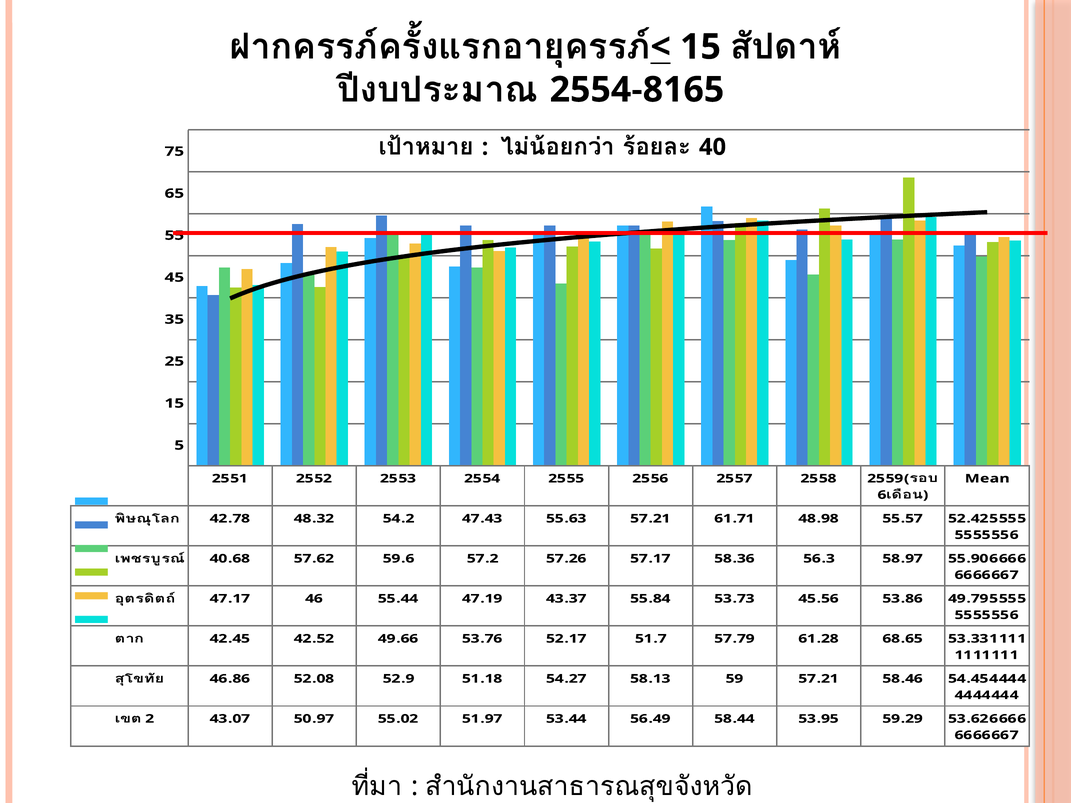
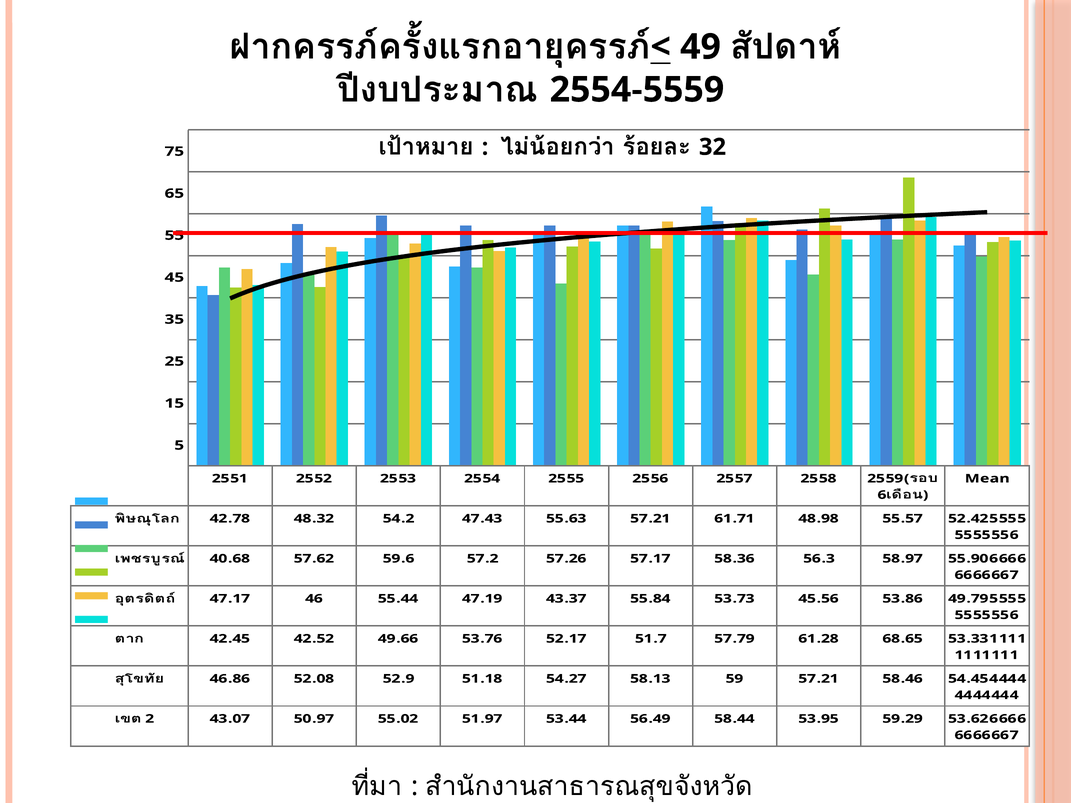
15 at (701, 47): 15 -> 49
2554-8165: 2554-8165 -> 2554-5559
40: 40 -> 32
